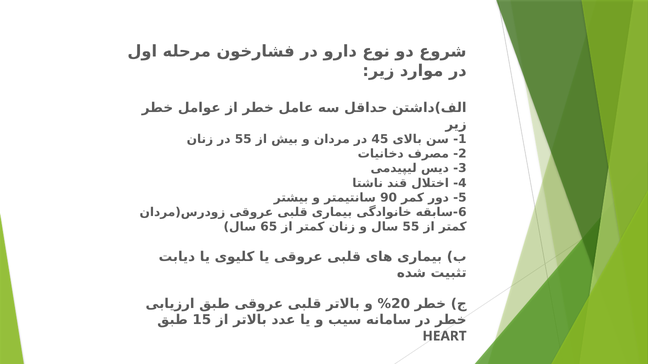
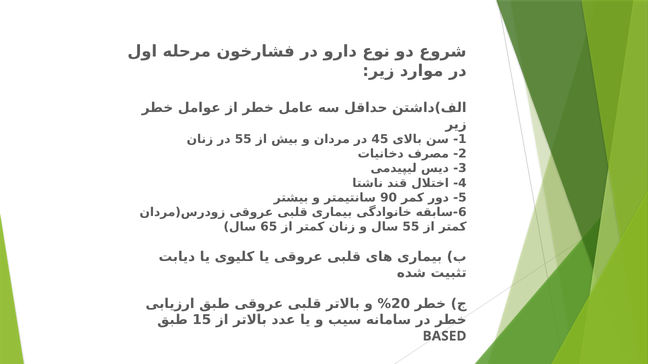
HEART: HEART -> BASED
